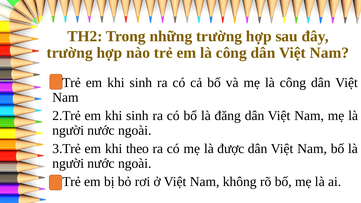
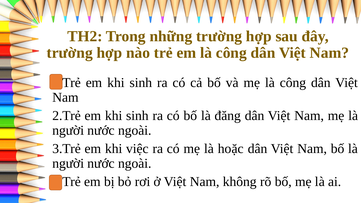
theo: theo -> việc
được: được -> hoặc
